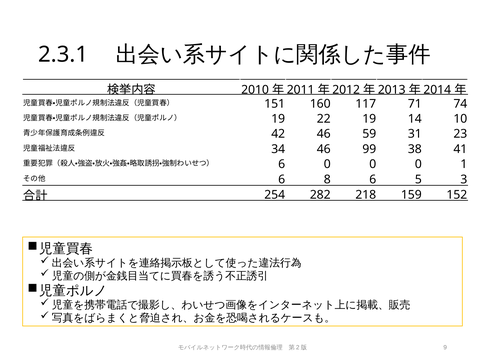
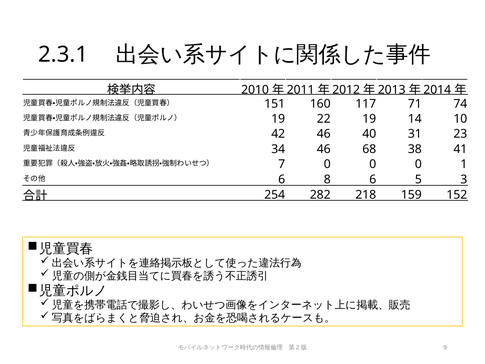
59: 59 -> 40
99: 99 -> 68
6 at (282, 164): 6 -> 7
